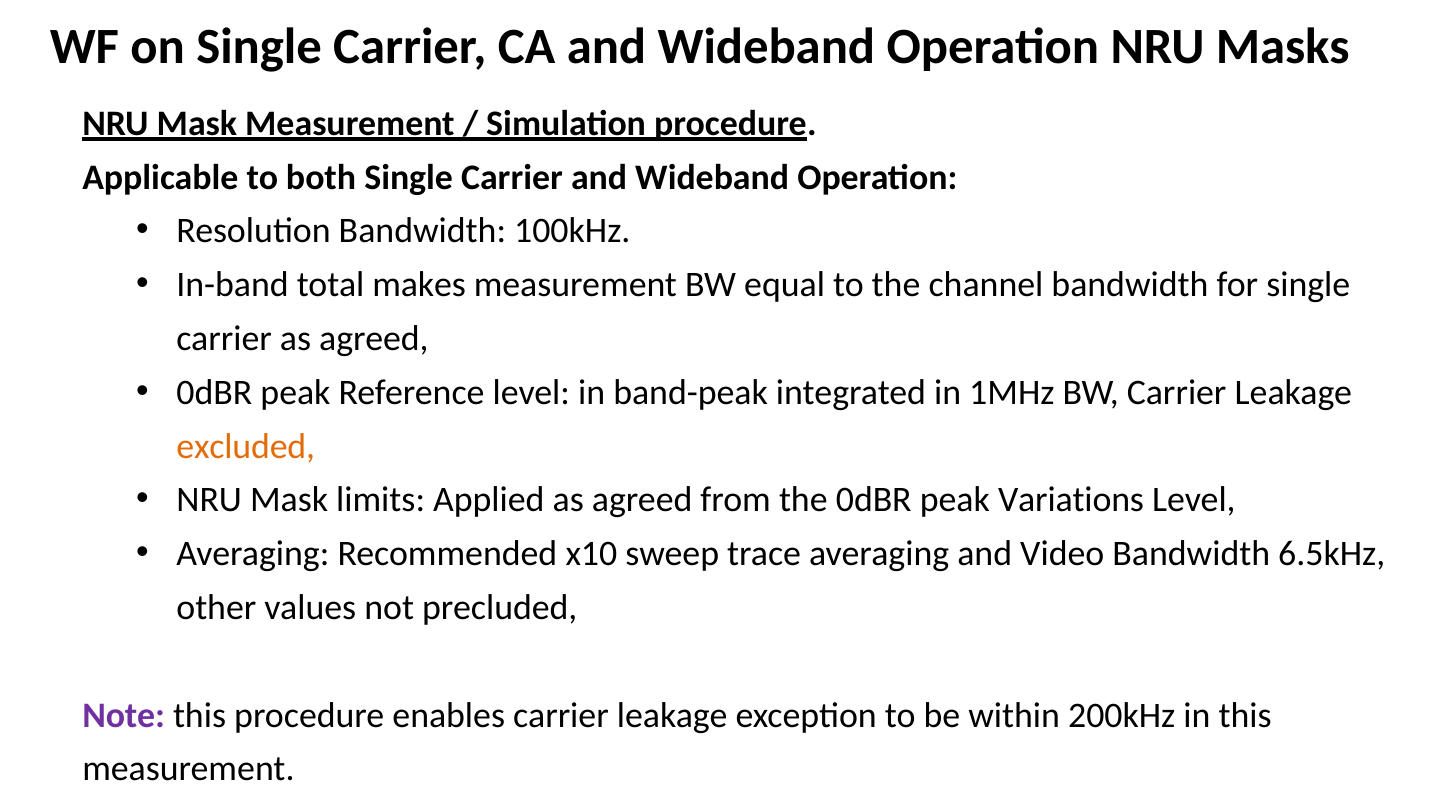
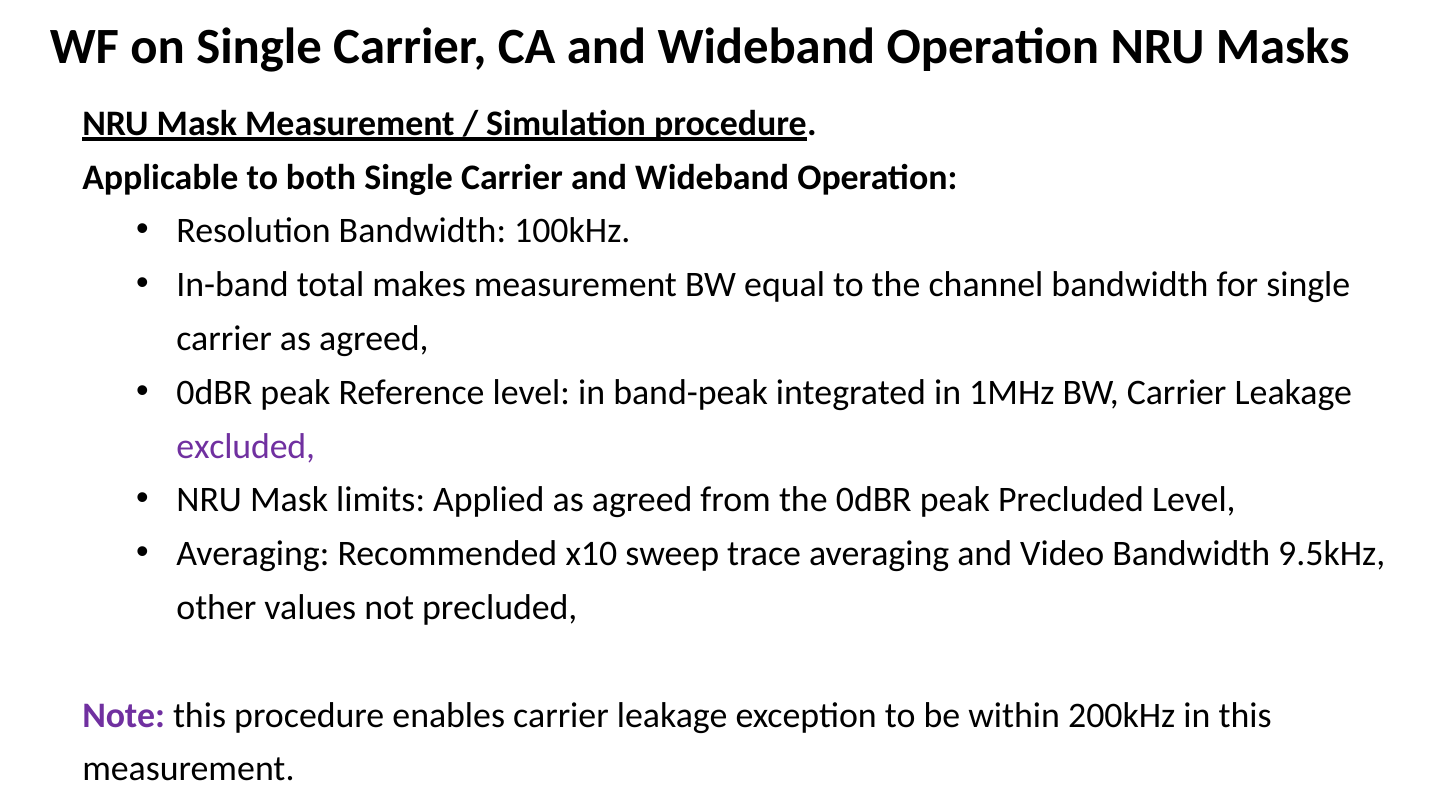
excluded colour: orange -> purple
peak Variations: Variations -> Precluded
6.5kHz: 6.5kHz -> 9.5kHz
